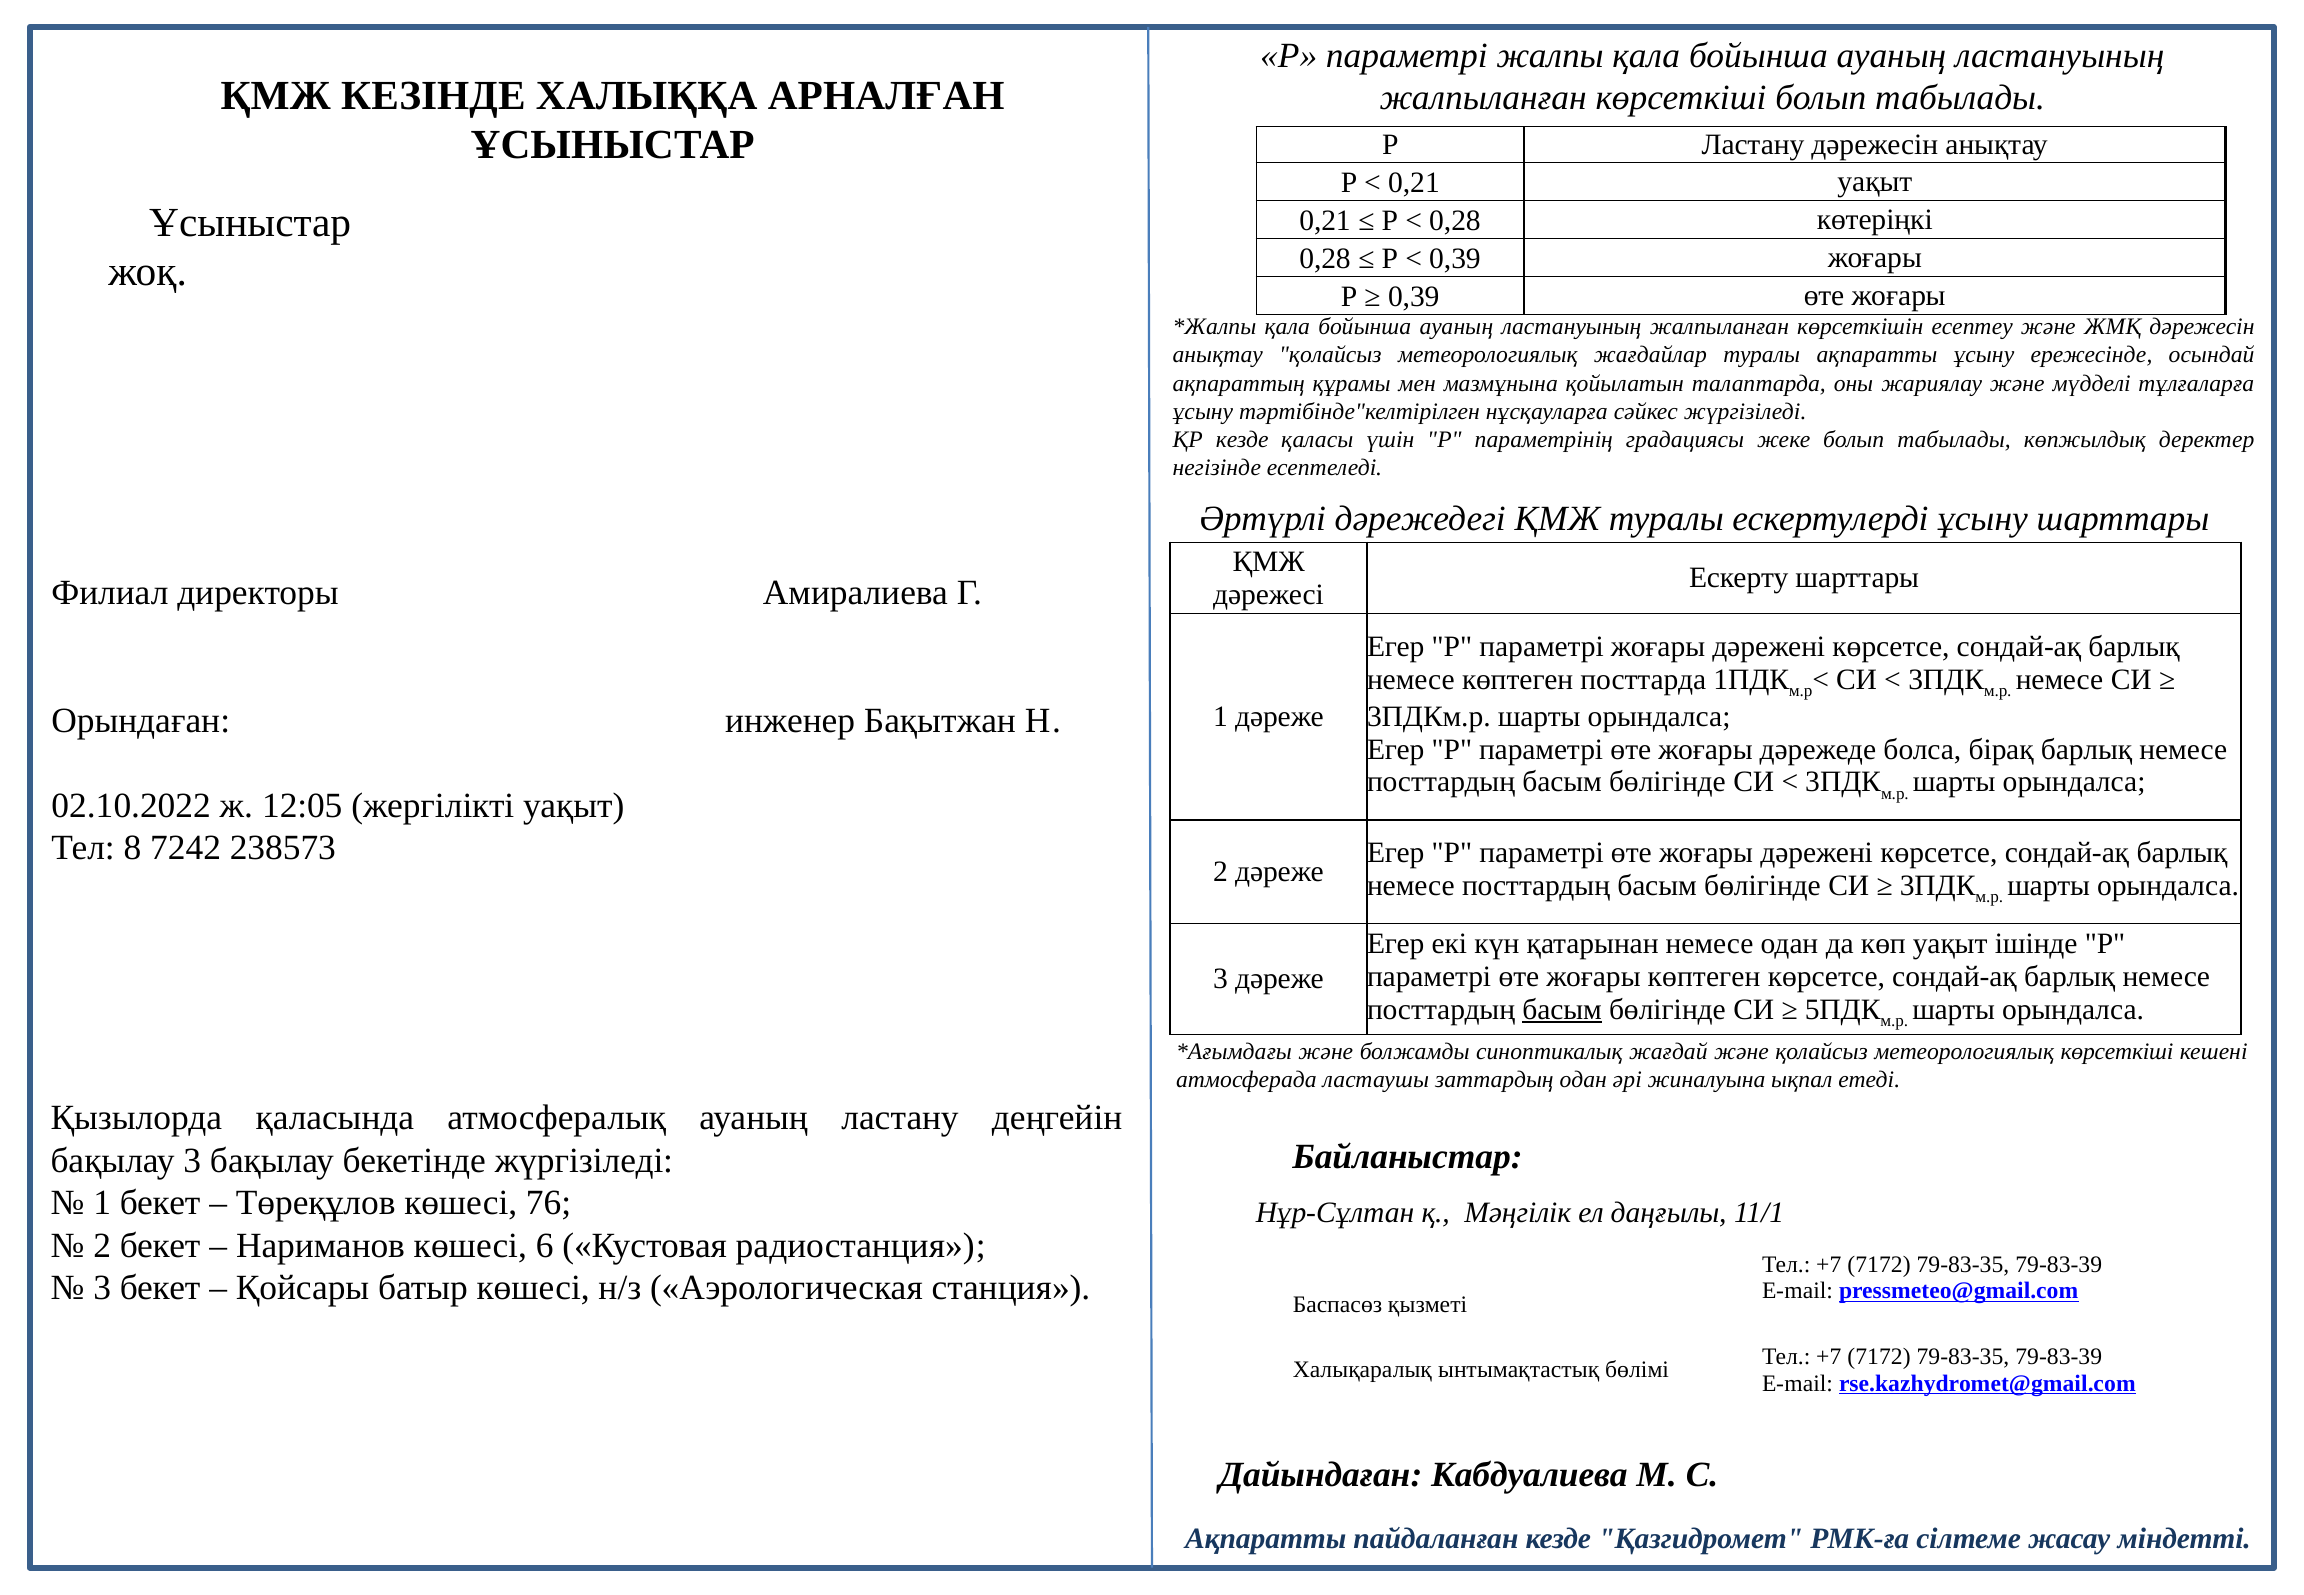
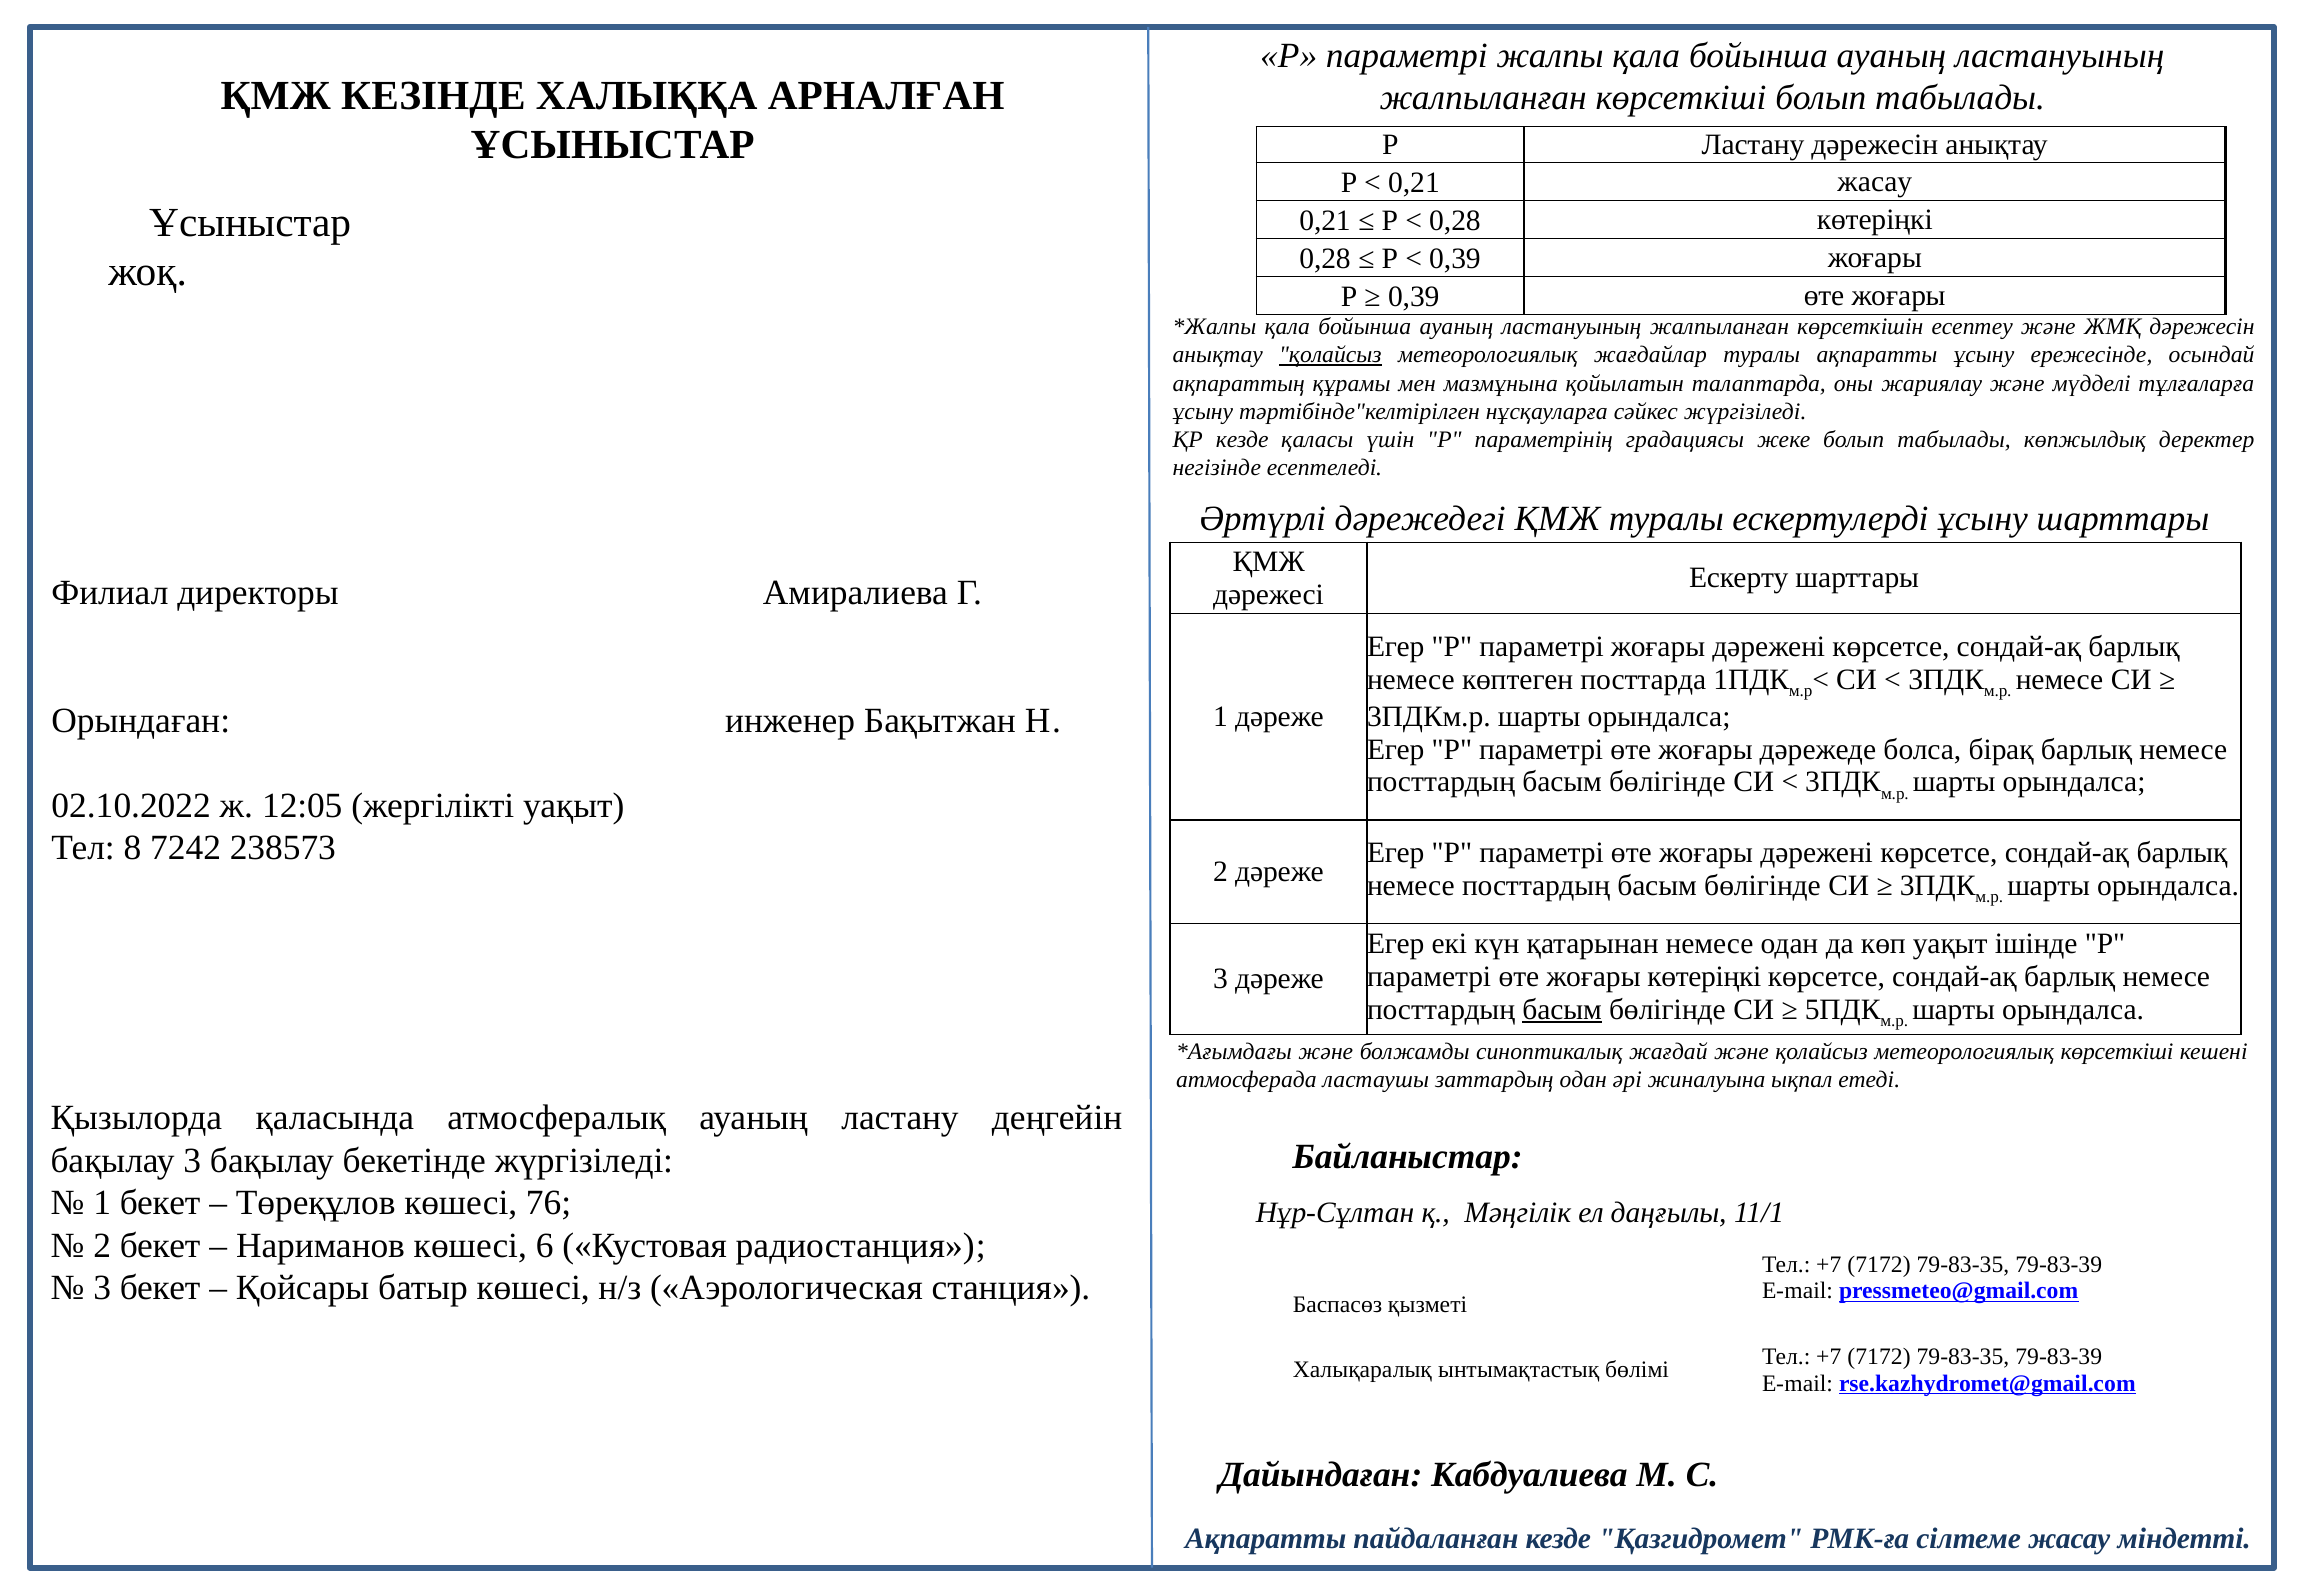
0,21 уақыт: уақыт -> жасау
қолайсыз at (1330, 355) underline: none -> present
жоғары көптеген: көптеген -> көтеріңкі
